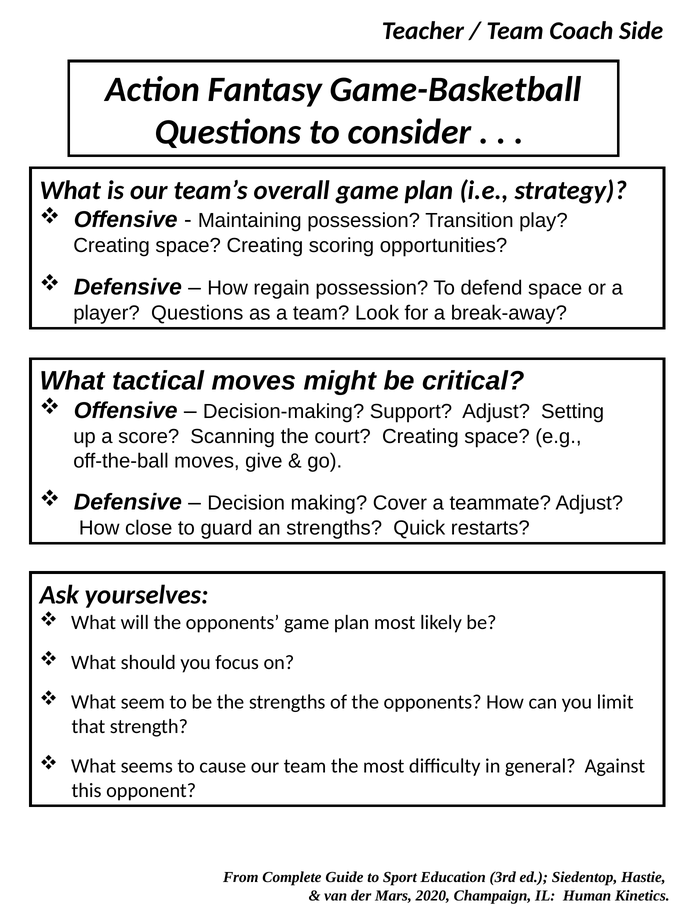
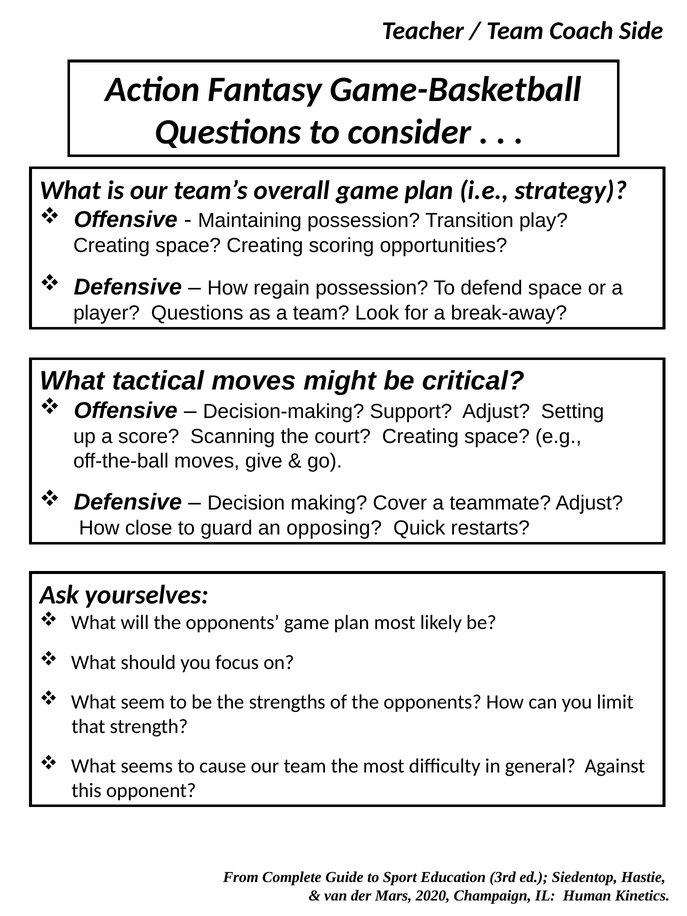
an strengths: strengths -> opposing
